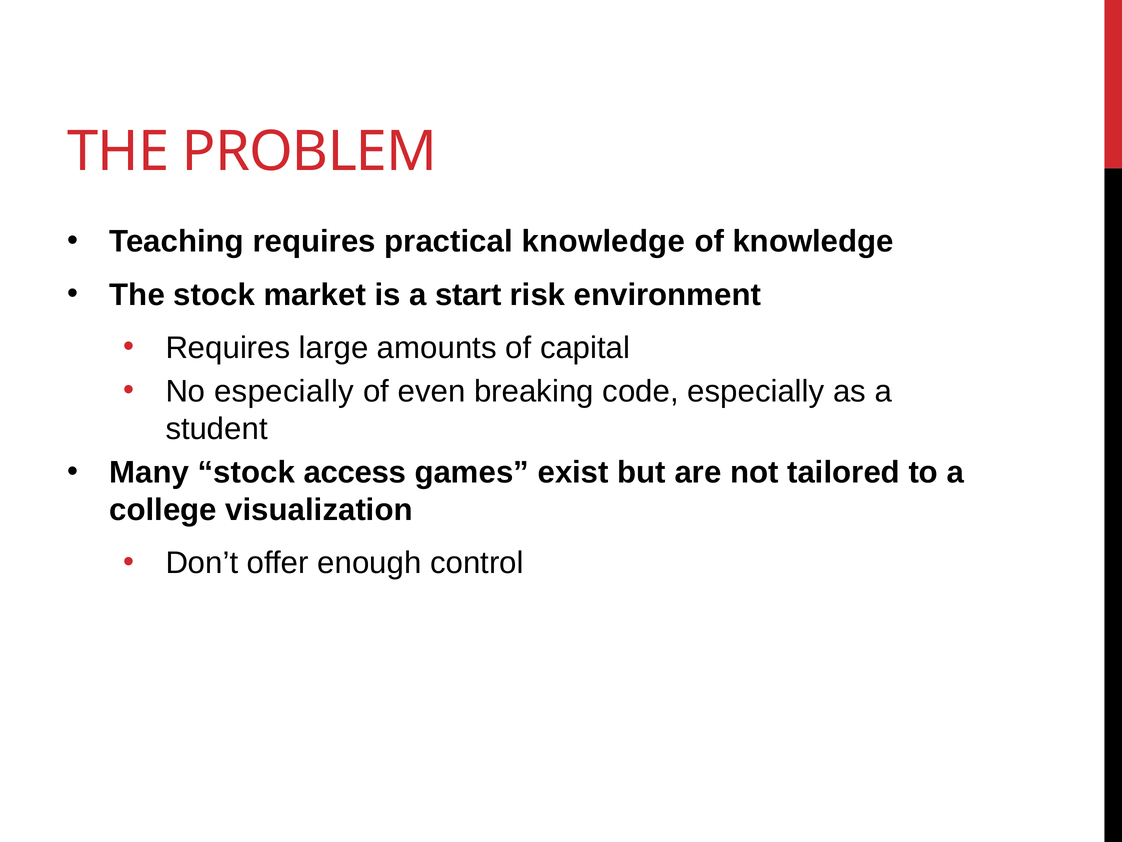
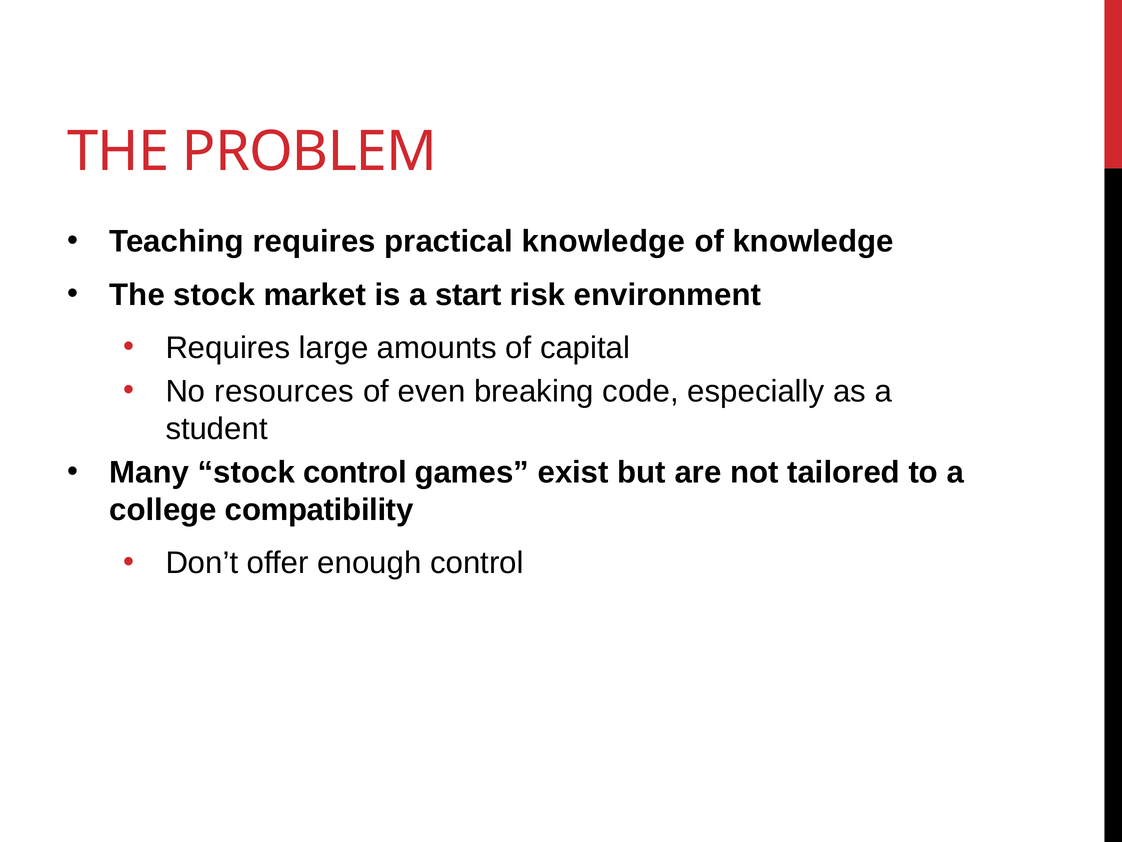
No especially: especially -> resources
stock access: access -> control
visualization: visualization -> compatibility
